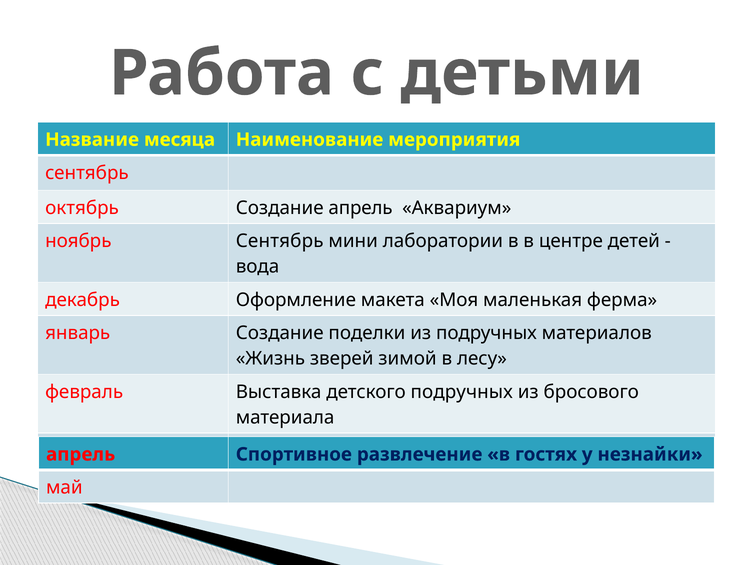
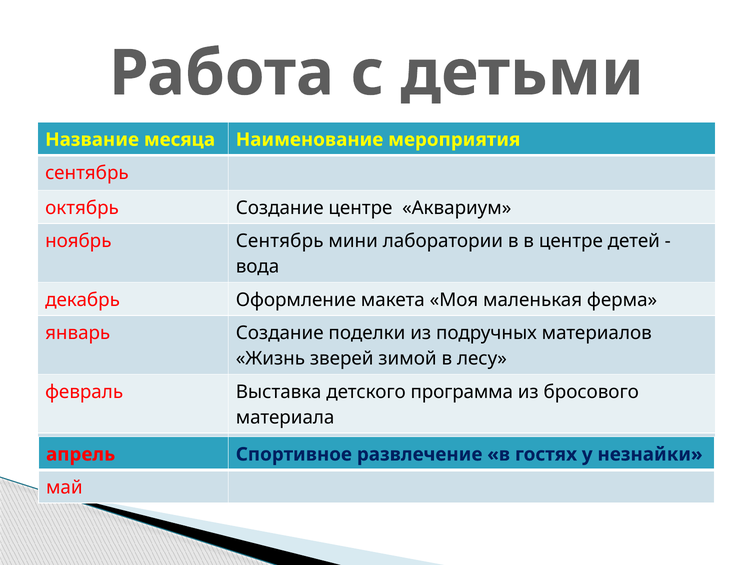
Создание апрель: апрель -> центре
детского подручных: подручных -> программа
